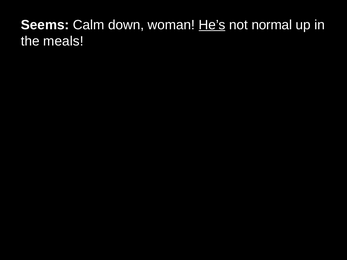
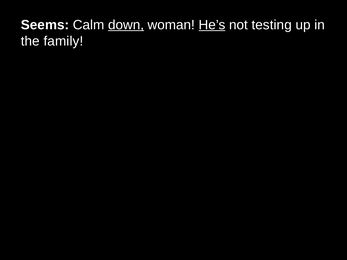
down underline: none -> present
normal: normal -> testing
meals: meals -> family
